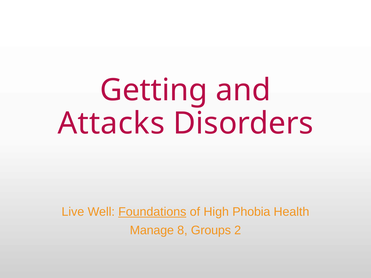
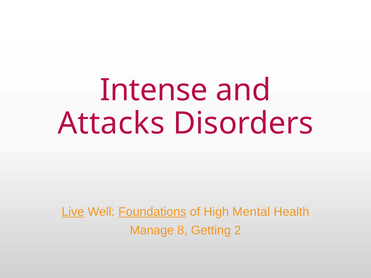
Getting: Getting -> Intense
Live underline: none -> present
Phobia: Phobia -> Mental
Groups: Groups -> Getting
